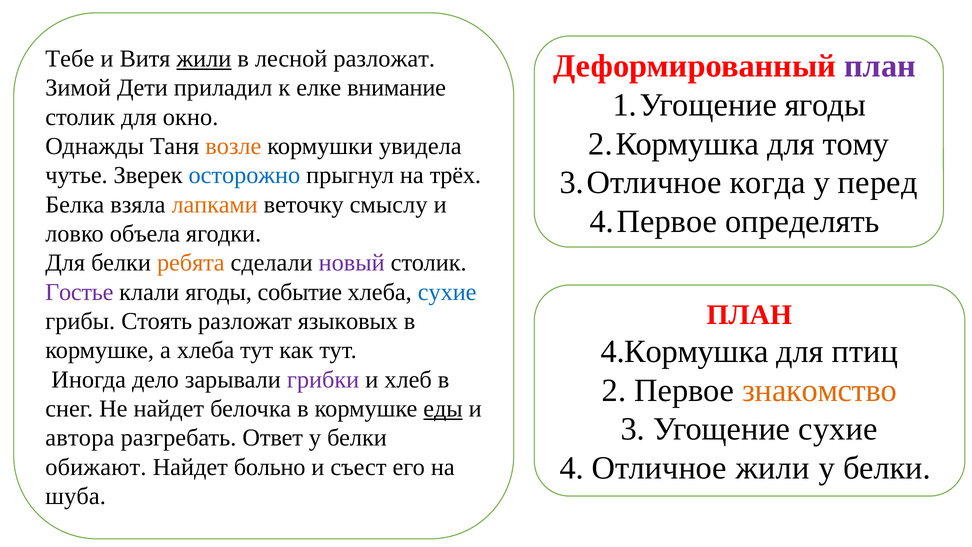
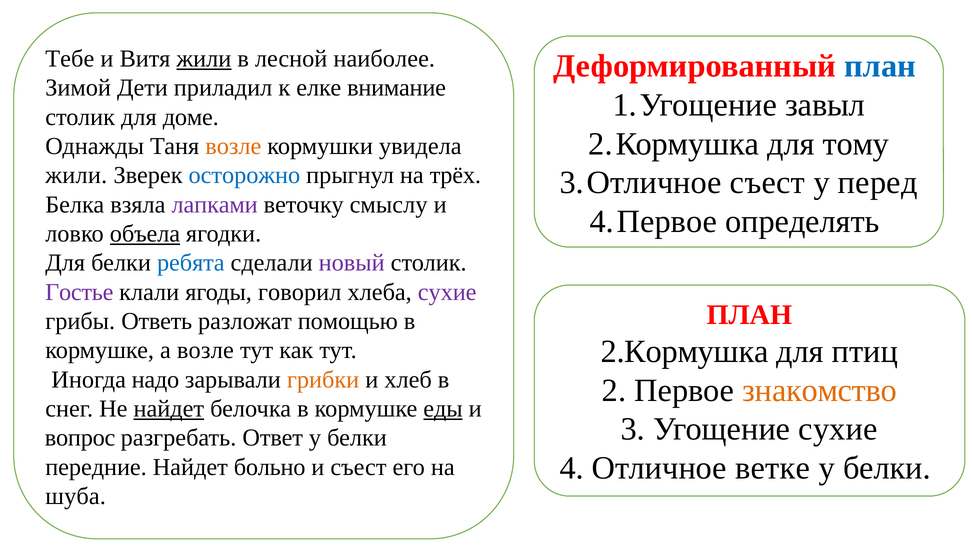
лесной разложат: разложат -> наиболее
план at (880, 66) colour: purple -> blue
ягоды at (825, 105): ягоды -> завыл
окно: окно -> доме
чутье at (76, 175): чутье -> жили
когда at (768, 183): когда -> съест
лапками colour: orange -> purple
объела underline: none -> present
ребята colour: orange -> blue
событие: событие -> говорил
сухие at (447, 292) colour: blue -> purple
Стоять: Стоять -> Ответь
языковых: языковых -> помощью
4.Кормушка at (685, 351): 4.Кормушка -> 2.Кормушка
а хлеба: хлеба -> возле
дело: дело -> надо
грибки colour: purple -> orange
найдет at (169, 409) underline: none -> present
автора: автора -> вопрос
Отличное жили: жили -> ветке
обижают: обижают -> передние
